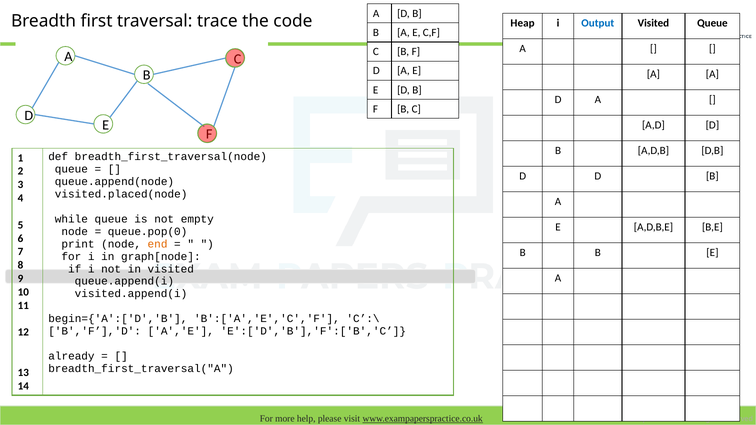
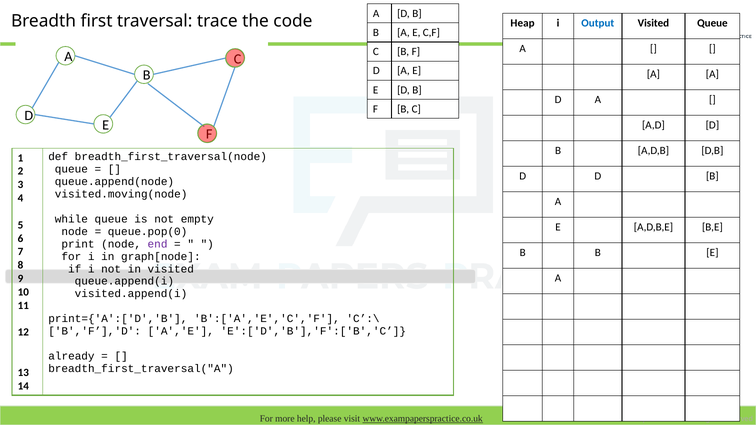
visited.placed(node: visited.placed(node -> visited.moving(node
end colour: orange -> purple
begin={'A':['D','B: begin={'A':['D','B -> print={'A':['D','B
